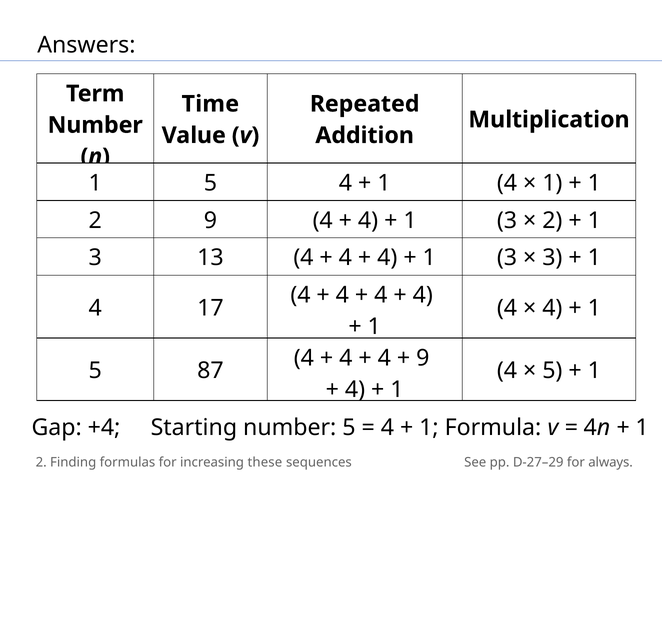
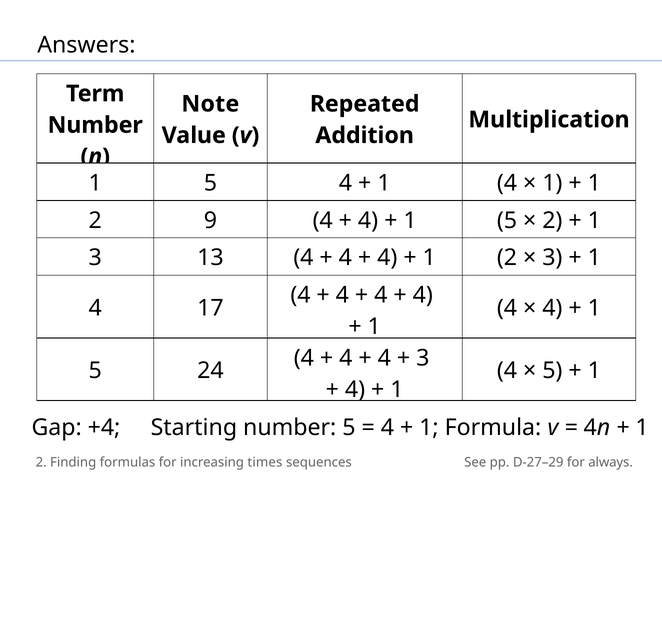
Time: Time -> Note
3 at (507, 221): 3 -> 5
3 at (507, 258): 3 -> 2
9 at (423, 358): 9 -> 3
87: 87 -> 24
these: these -> times
